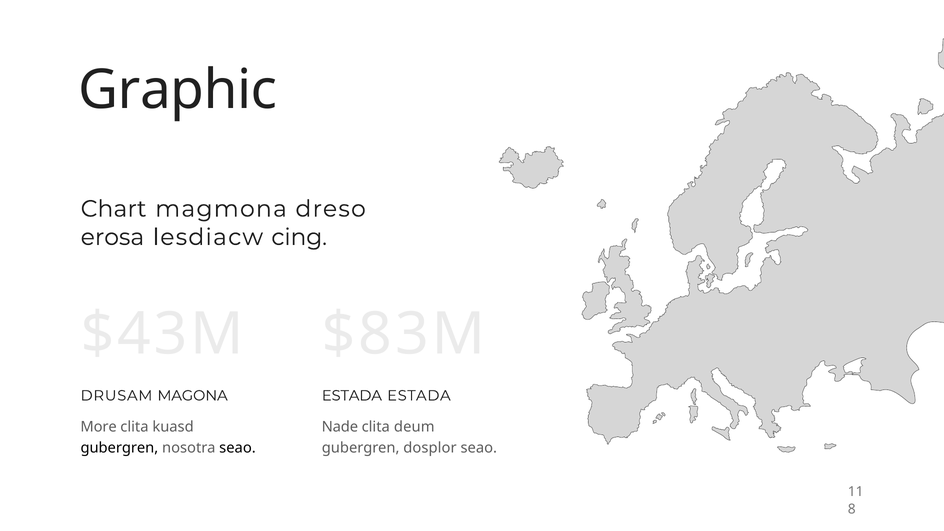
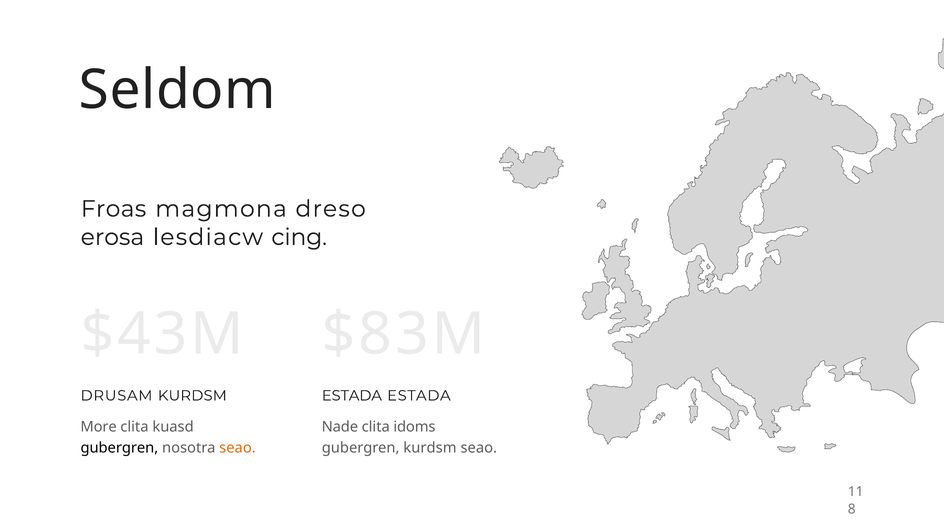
Graphic: Graphic -> Seldom
Chart: Chart -> Froas
DRUSAM MAGONA: MAGONA -> KURDSM
deum: deum -> idoms
seao at (237, 448) colour: black -> orange
gubergren dosplor: dosplor -> kurdsm
